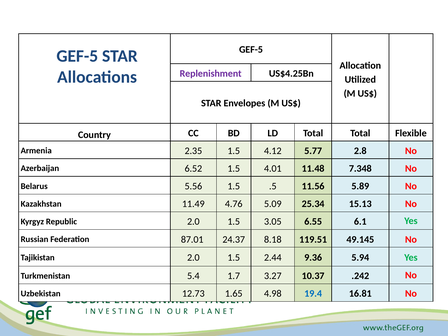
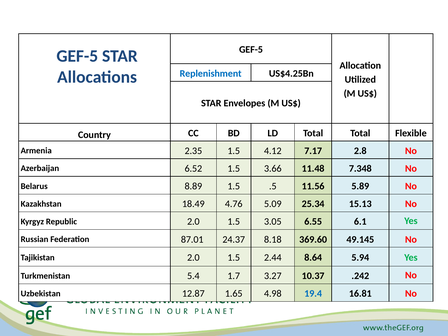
Replenishment colour: purple -> blue
5.77: 5.77 -> 7.17
4.01: 4.01 -> 3.66
5.56: 5.56 -> 8.89
11.49: 11.49 -> 18.49
119.51: 119.51 -> 369.60
9.36: 9.36 -> 8.64
12.73: 12.73 -> 12.87
